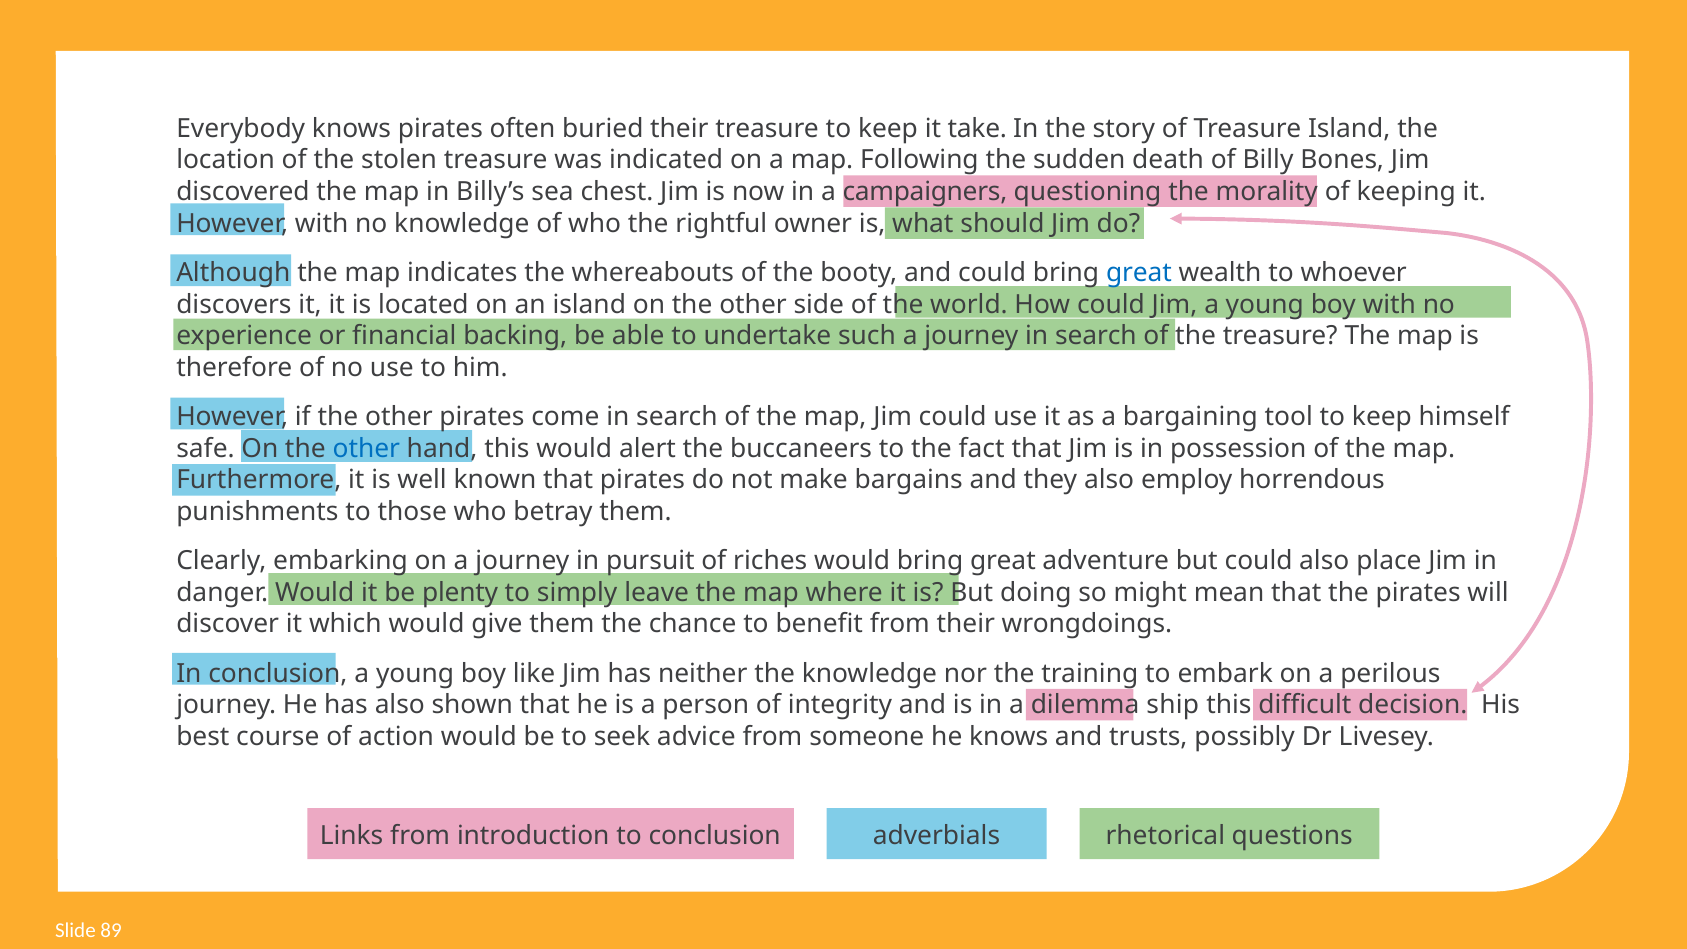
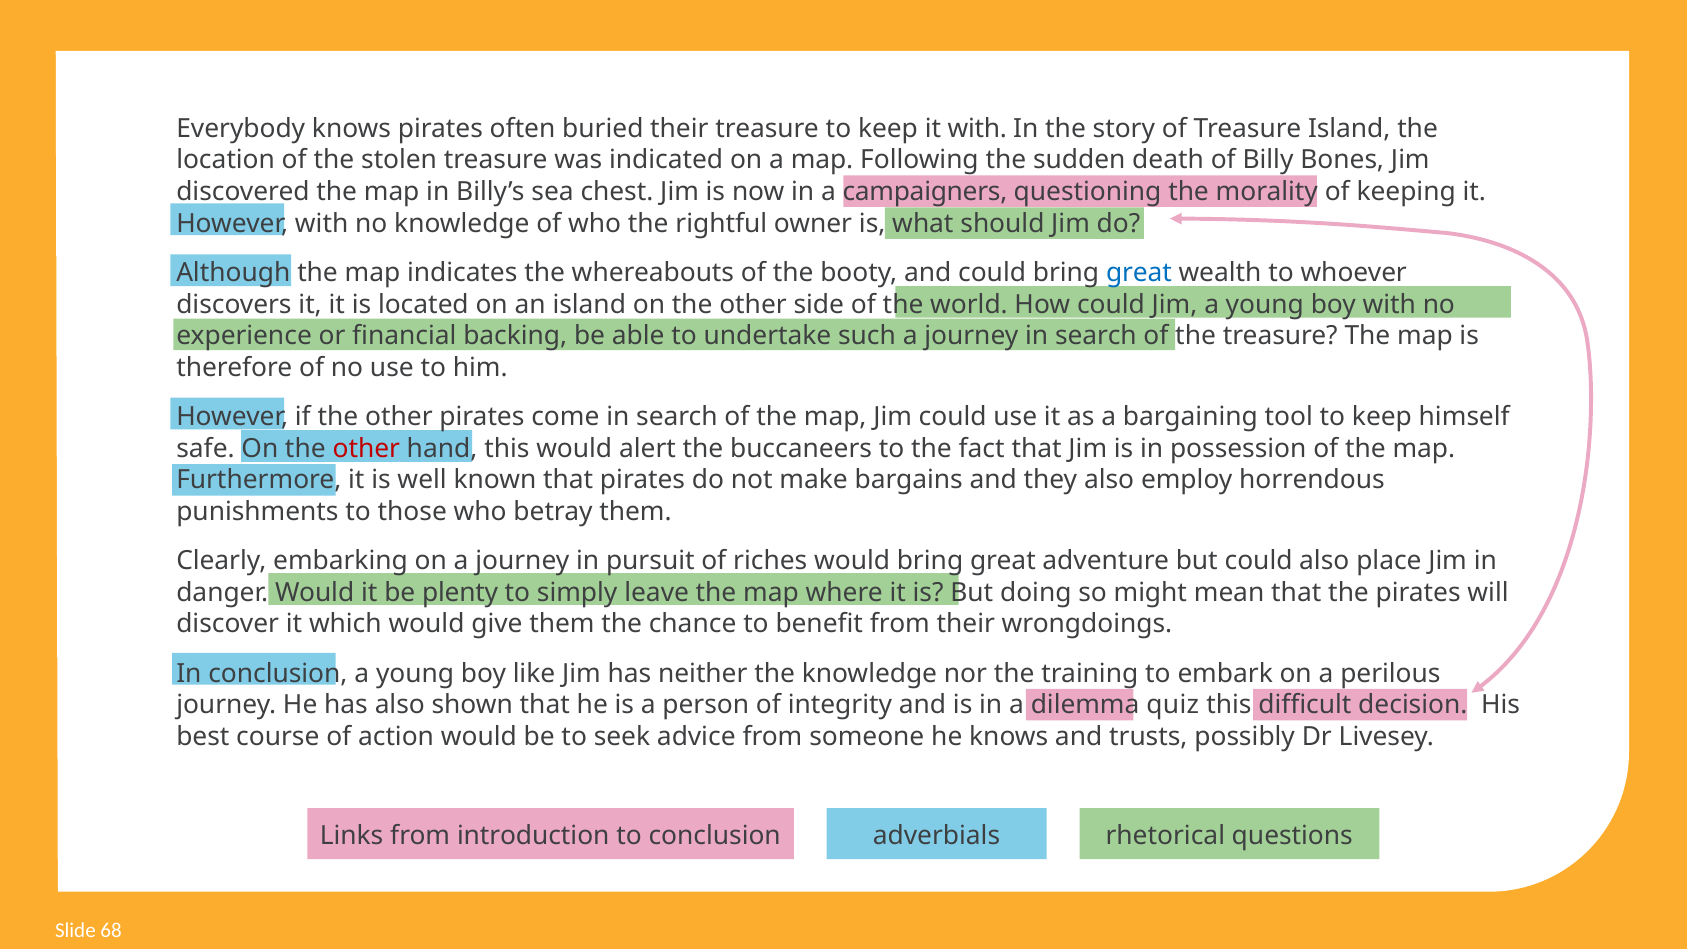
it take: take -> with
other at (366, 448) colour: blue -> red
ship: ship -> quiz
89: 89 -> 68
